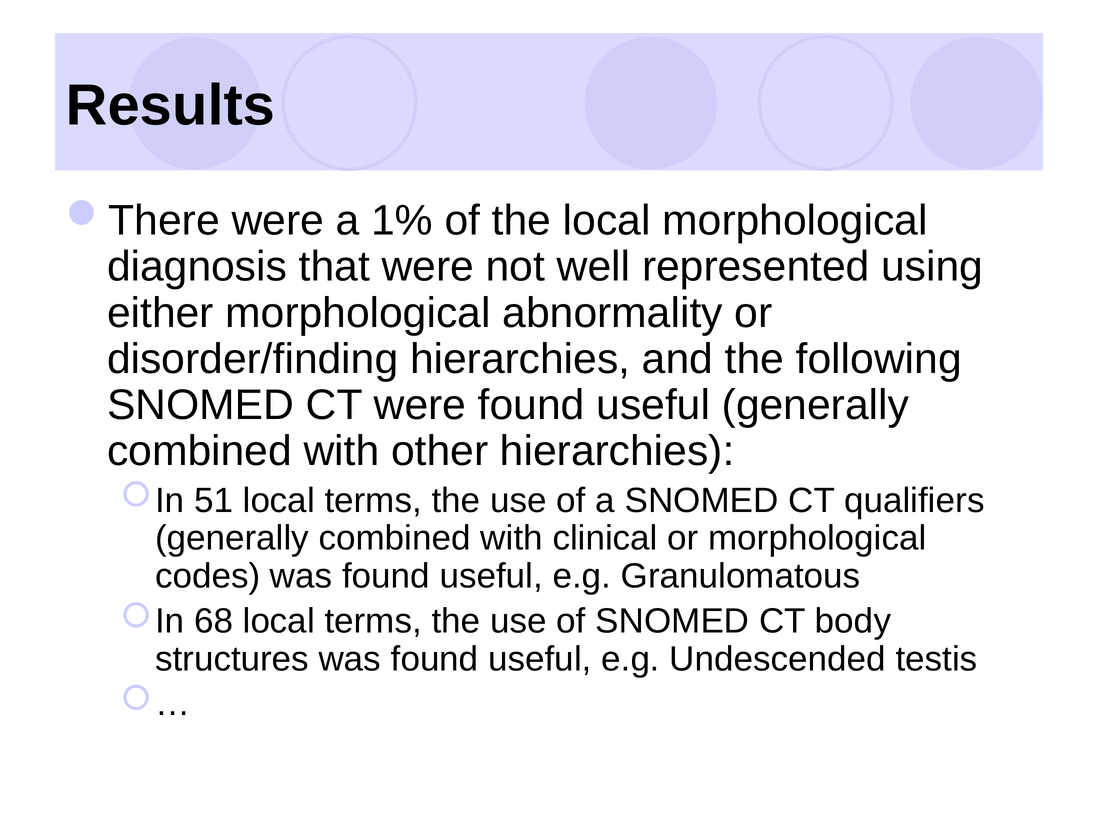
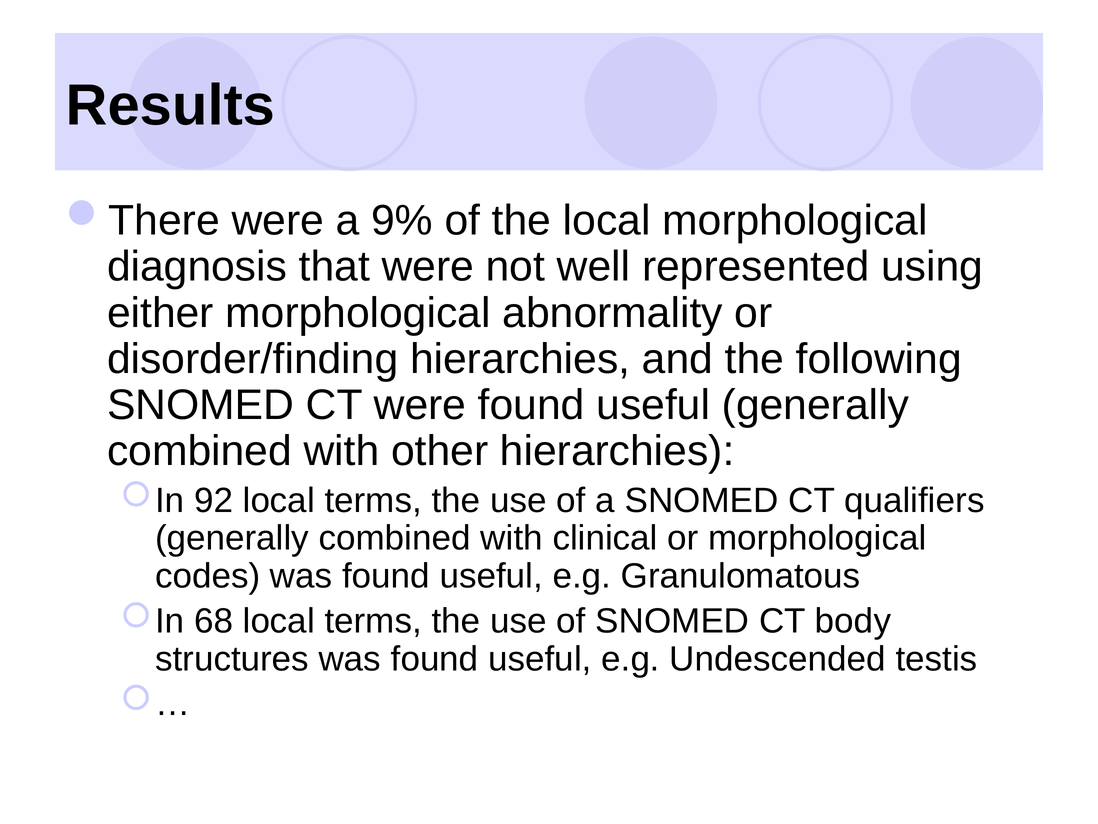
1%: 1% -> 9%
51: 51 -> 92
